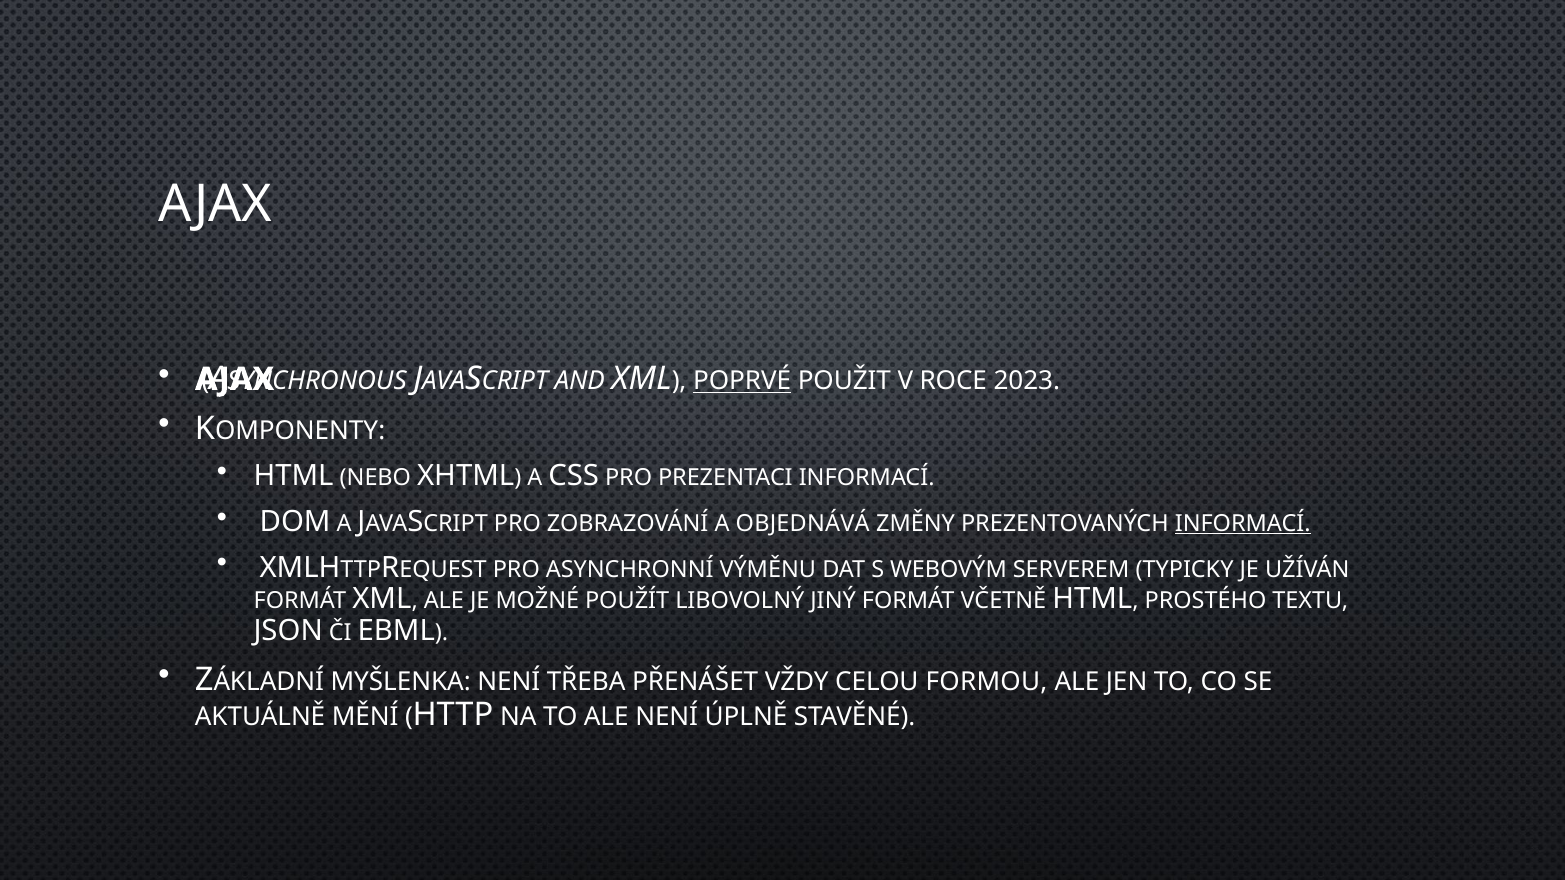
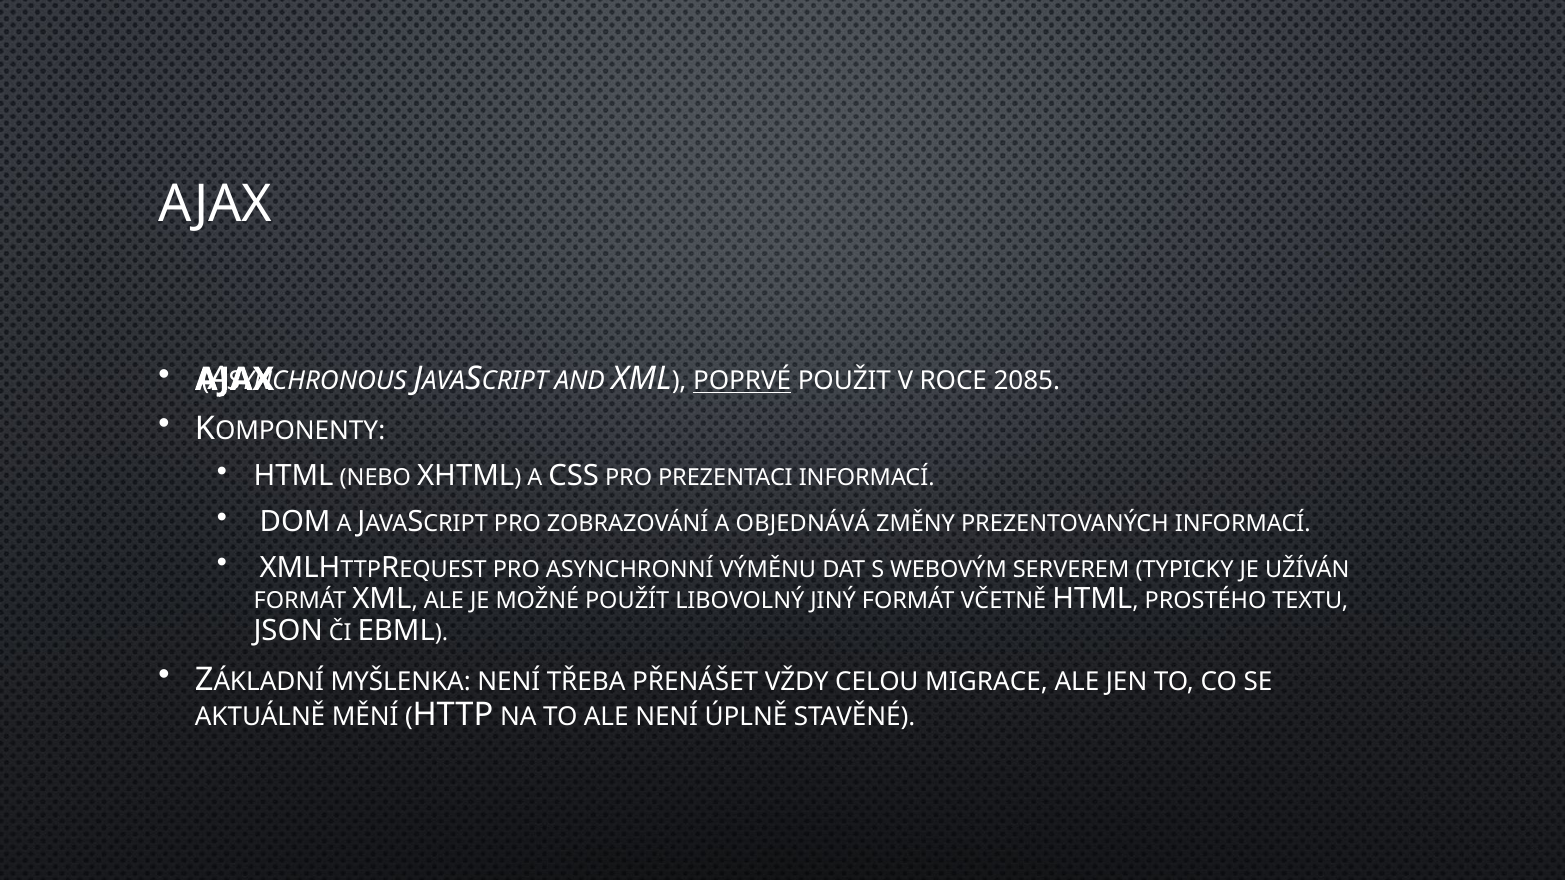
2023: 2023 -> 2085
INFORMACÍ at (1243, 524) underline: present -> none
FORMOU: FORMOU -> MIGRACE
